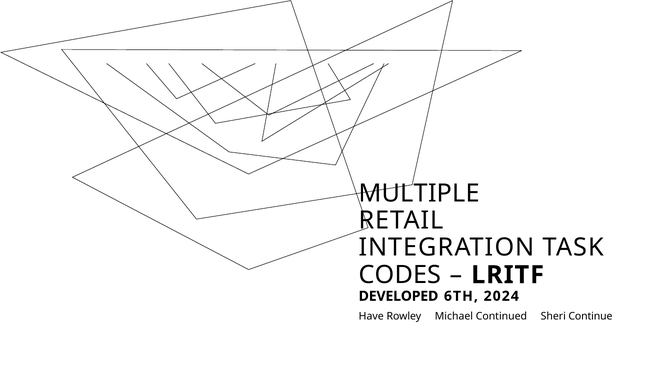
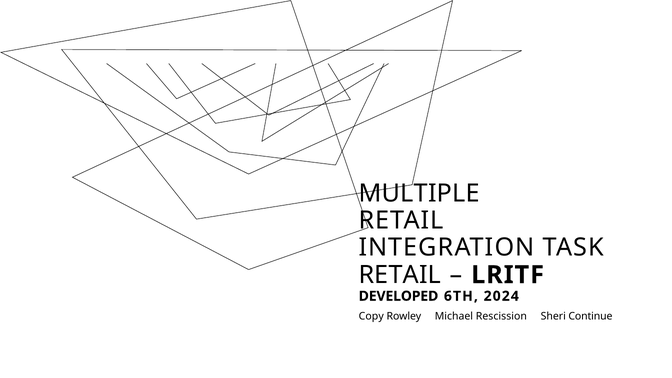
CODES at (400, 275): CODES -> RETAIL
Have: Have -> Copy
Continued: Continued -> Rescission
